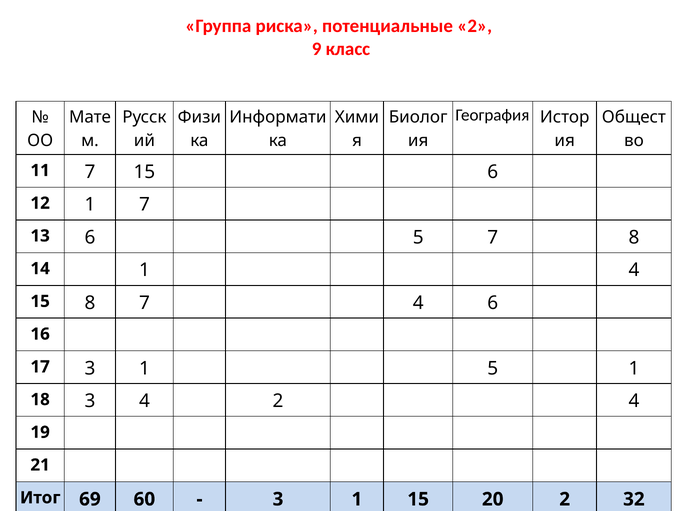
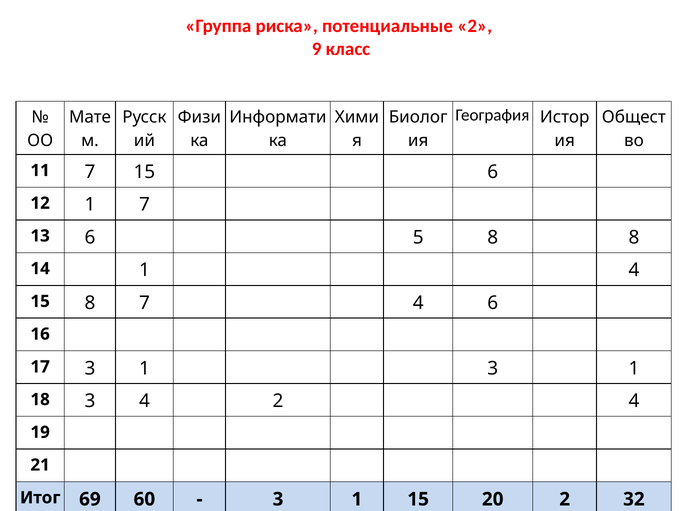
5 7: 7 -> 8
1 5: 5 -> 3
